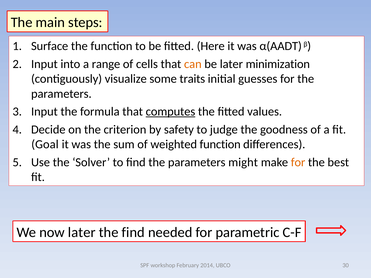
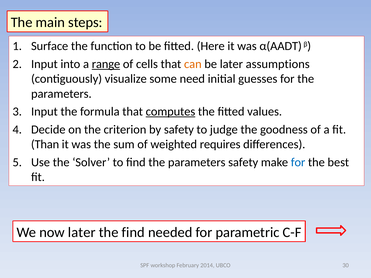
range underline: none -> present
minimization: minimization -> assumptions
traits: traits -> need
Goal: Goal -> Than
weighted function: function -> requires
parameters might: might -> safety
for at (298, 162) colour: orange -> blue
